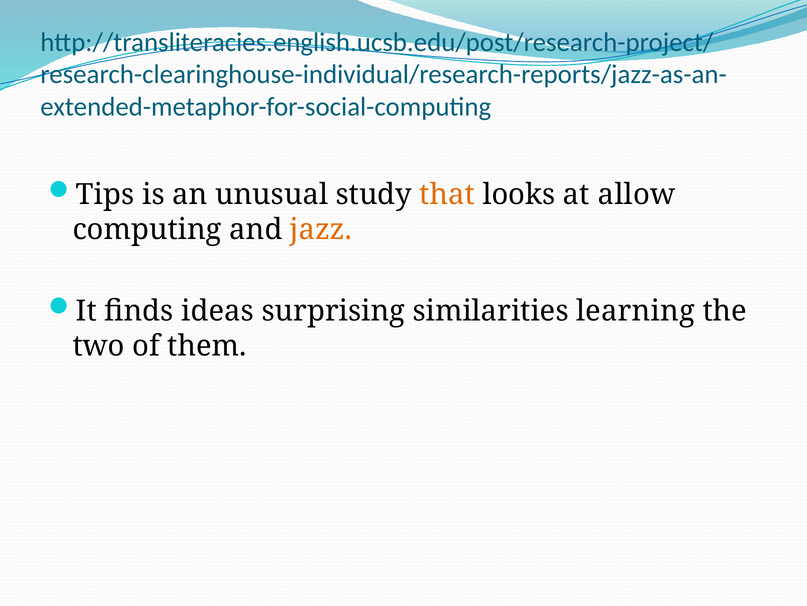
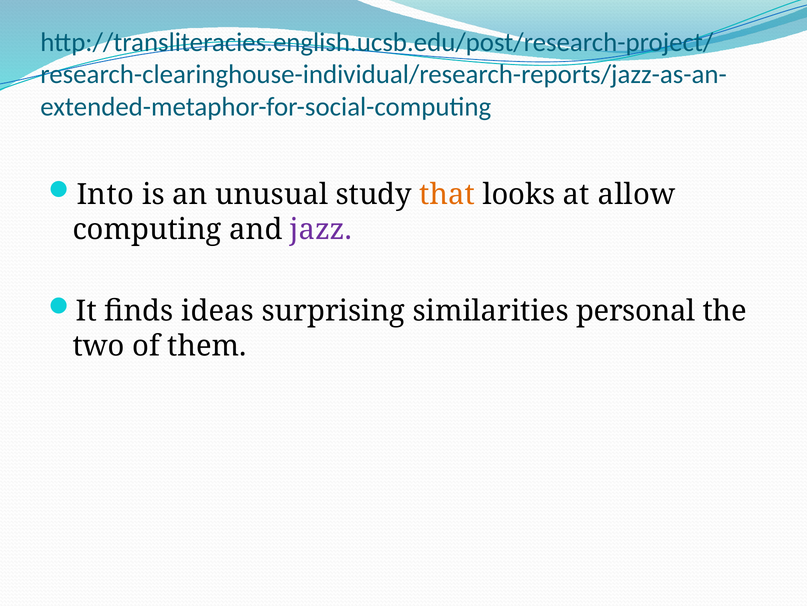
Tips: Tips -> Into
jazz colour: orange -> purple
learning: learning -> personal
